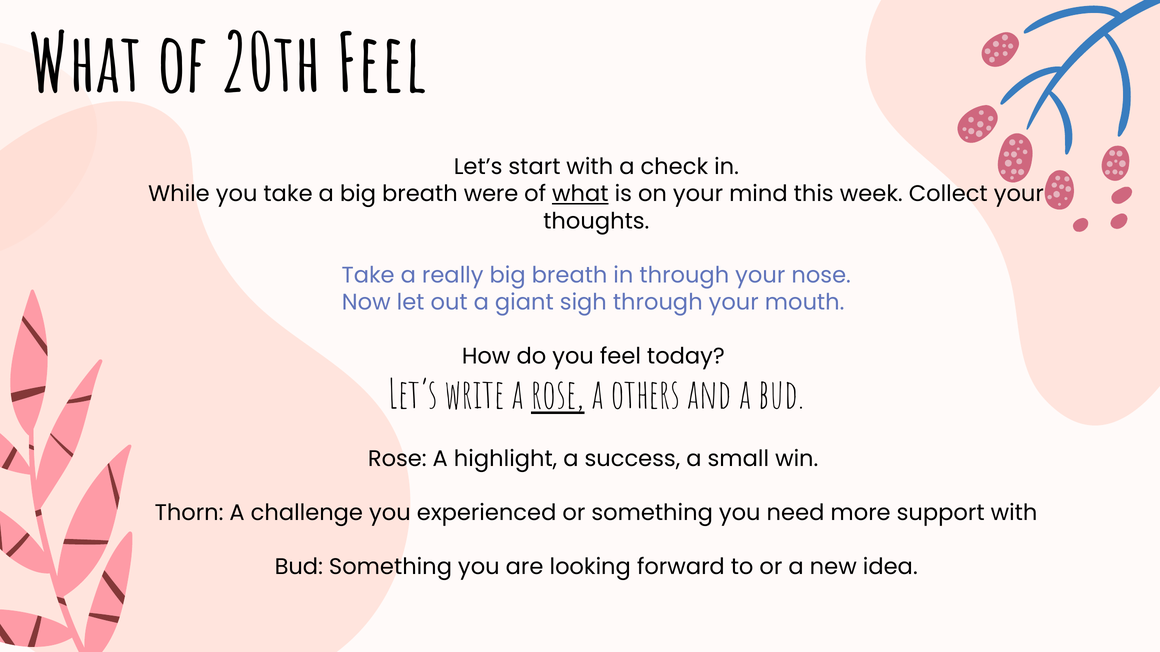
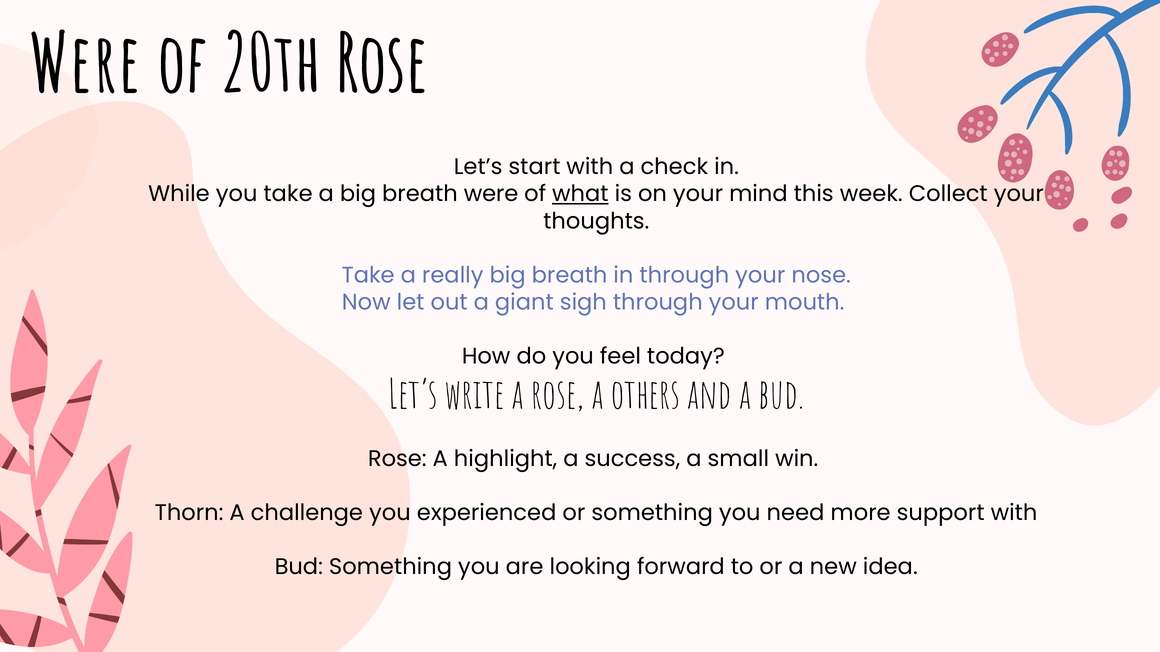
What at (85, 66): What -> Were
20th Feel: Feel -> Rose
rose at (558, 396) underline: present -> none
